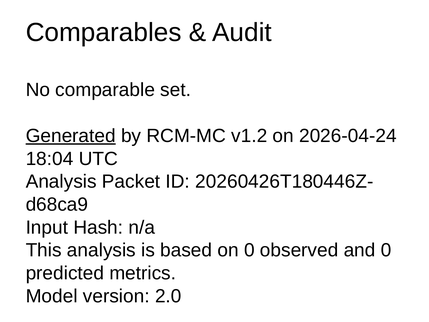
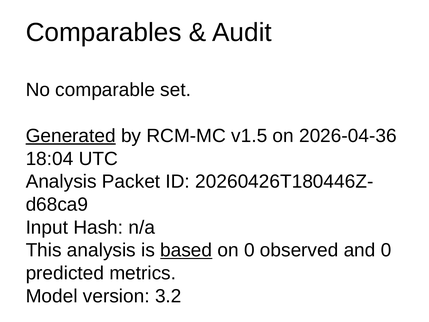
v1.2: v1.2 -> v1.5
2026-04-24: 2026-04-24 -> 2026-04-36
based underline: none -> present
2.0: 2.0 -> 3.2
